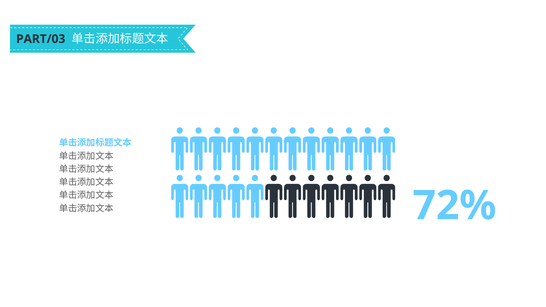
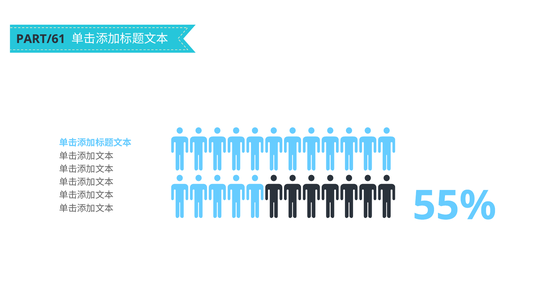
PART/03: PART/03 -> PART/61
72%: 72% -> 55%
